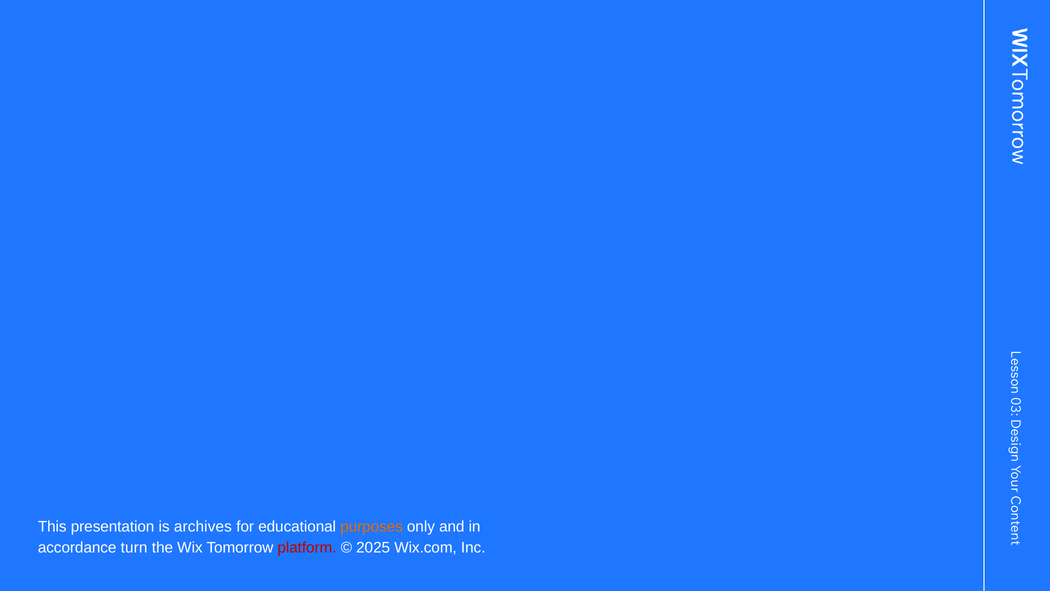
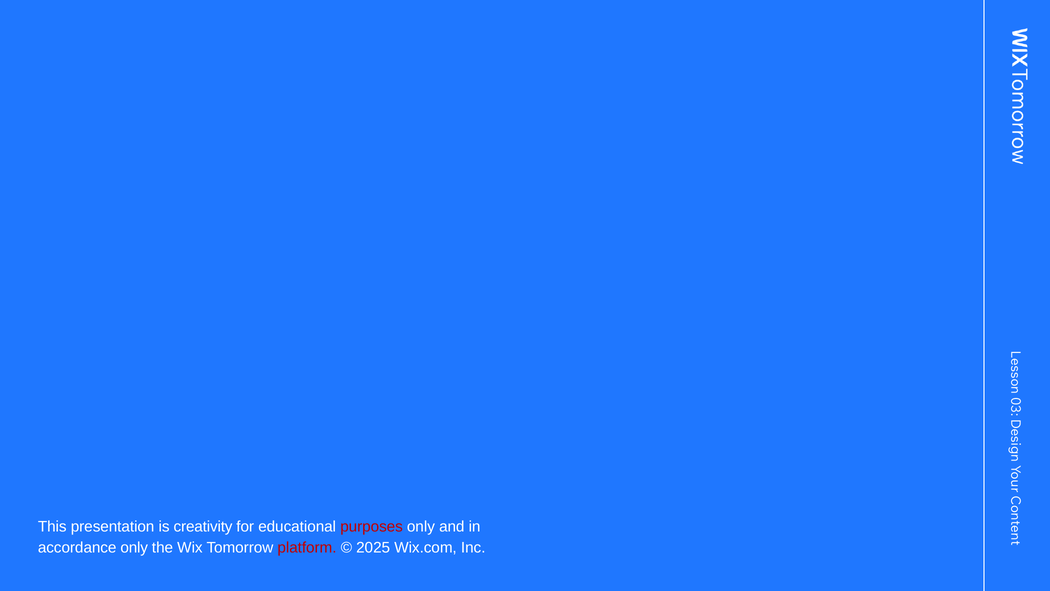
archives: archives -> creativity
purposes colour: orange -> red
accordance turn: turn -> only
